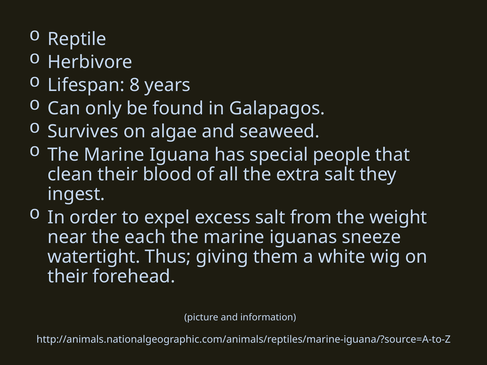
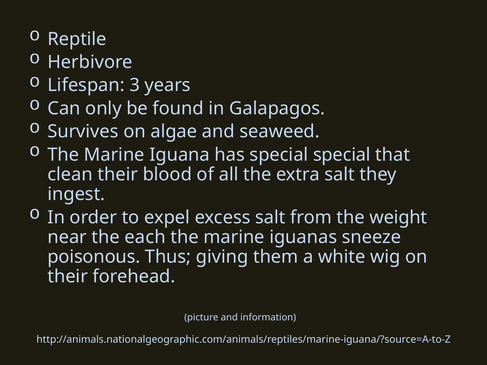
8: 8 -> 3
special people: people -> special
watertight: watertight -> poisonous
